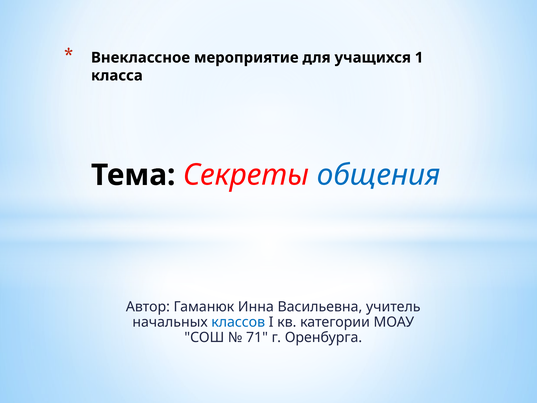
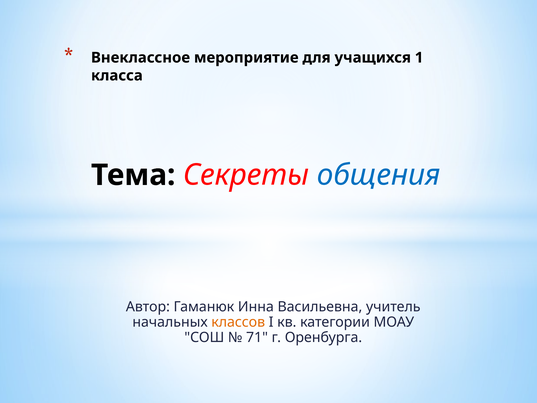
классов colour: blue -> orange
